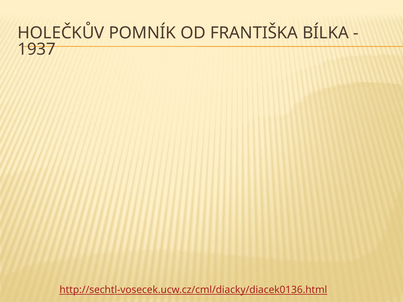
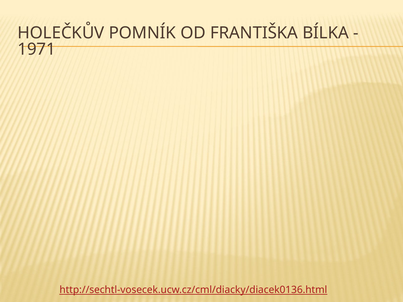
1937: 1937 -> 1971
